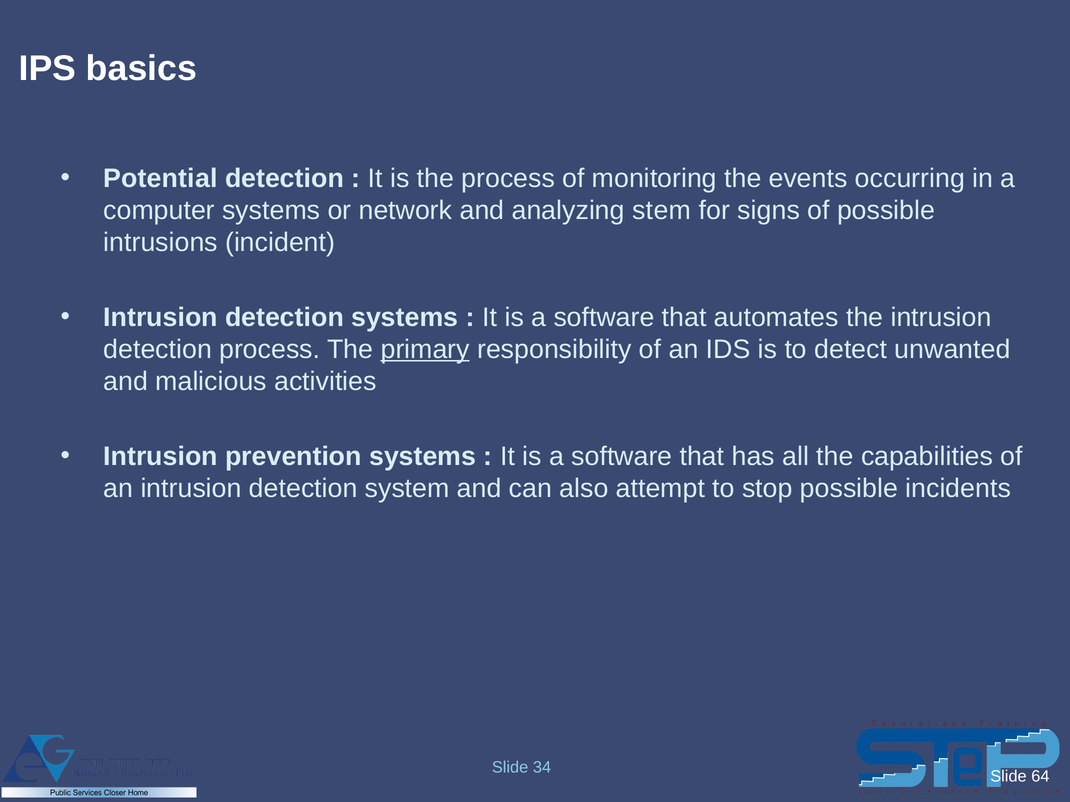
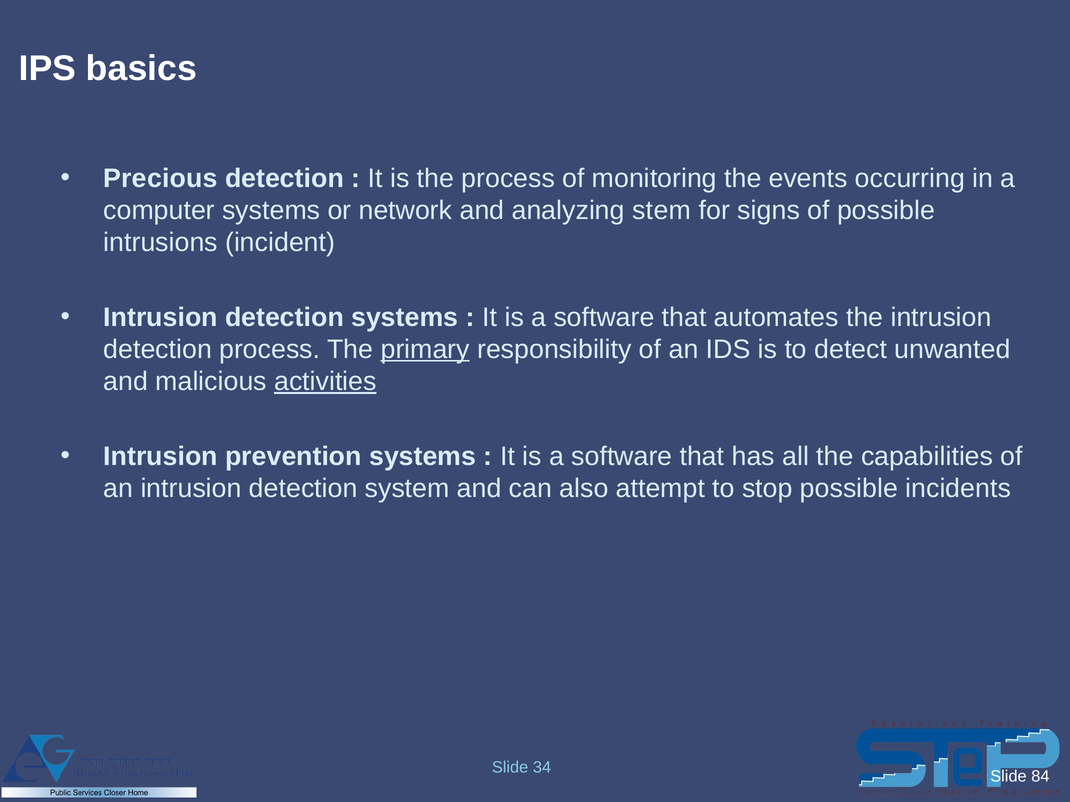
Potential: Potential -> Precious
activities underline: none -> present
64: 64 -> 84
